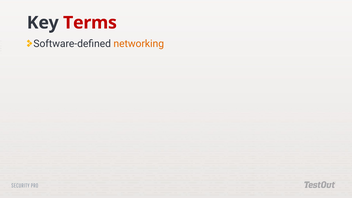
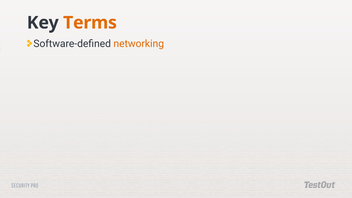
Terms colour: red -> orange
